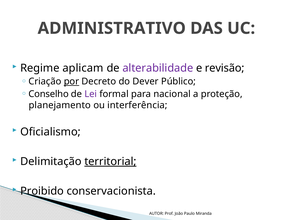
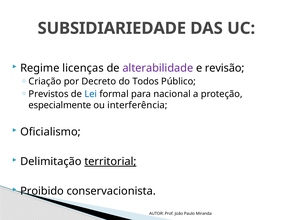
ADMINISTRATIVO: ADMINISTRATIVO -> SUBSIDIARIEDADE
aplicam: aplicam -> licenças
por underline: present -> none
Dever: Dever -> Todos
Conselho: Conselho -> Previstos
Lei colour: purple -> blue
planejamento: planejamento -> especialmente
